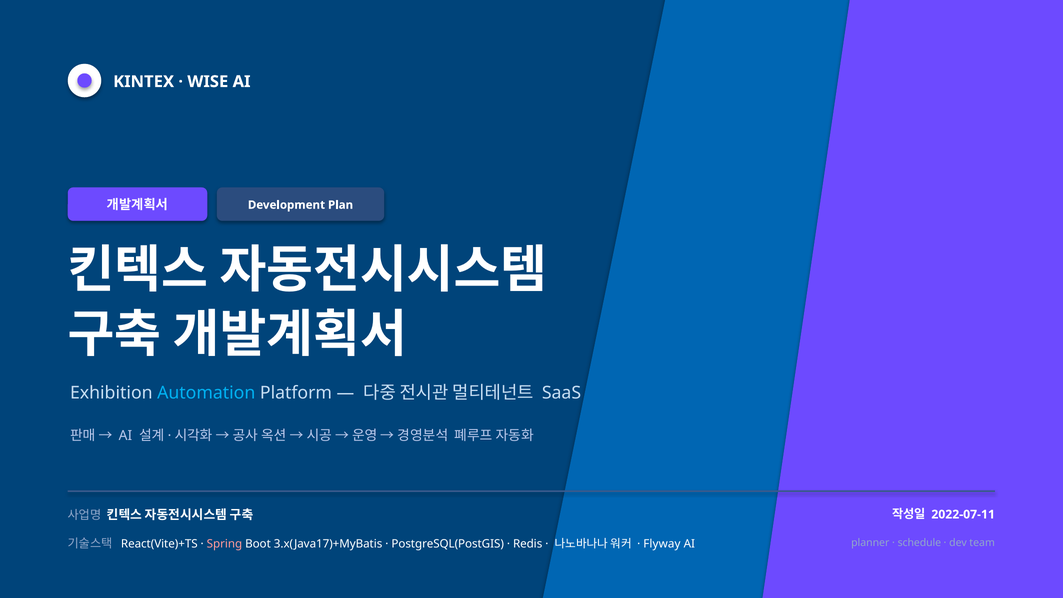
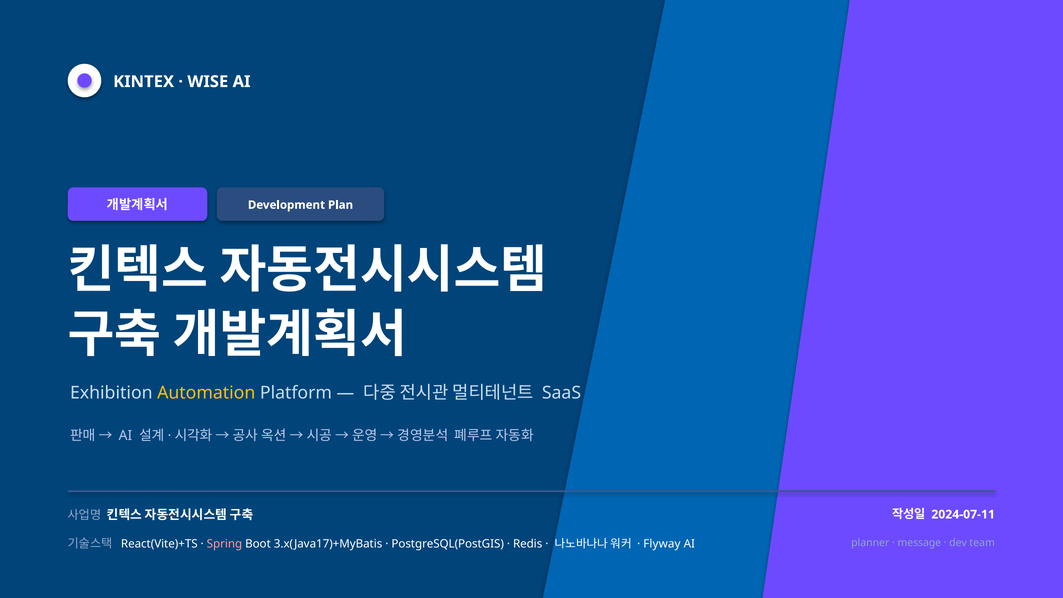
Automation colour: light blue -> yellow
2022-07-11: 2022-07-11 -> 2024-07-11
schedule: schedule -> message
